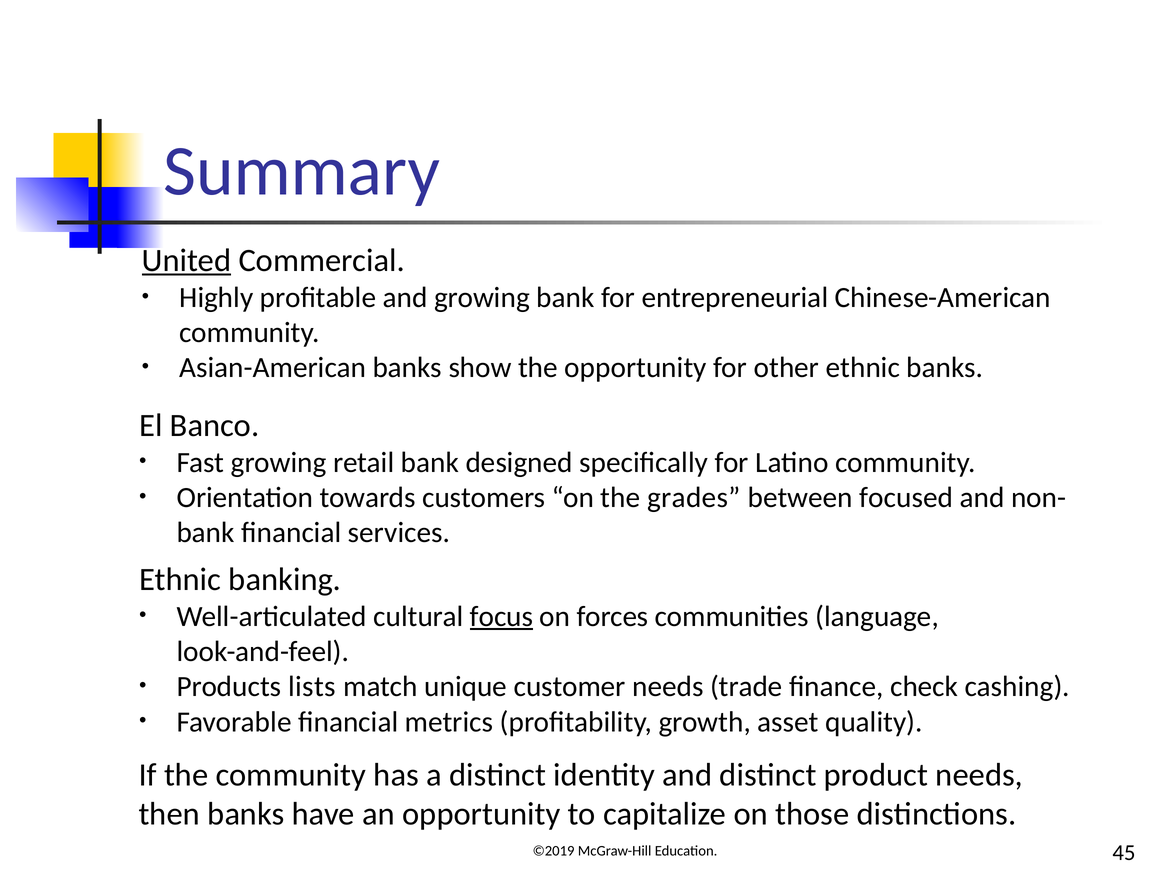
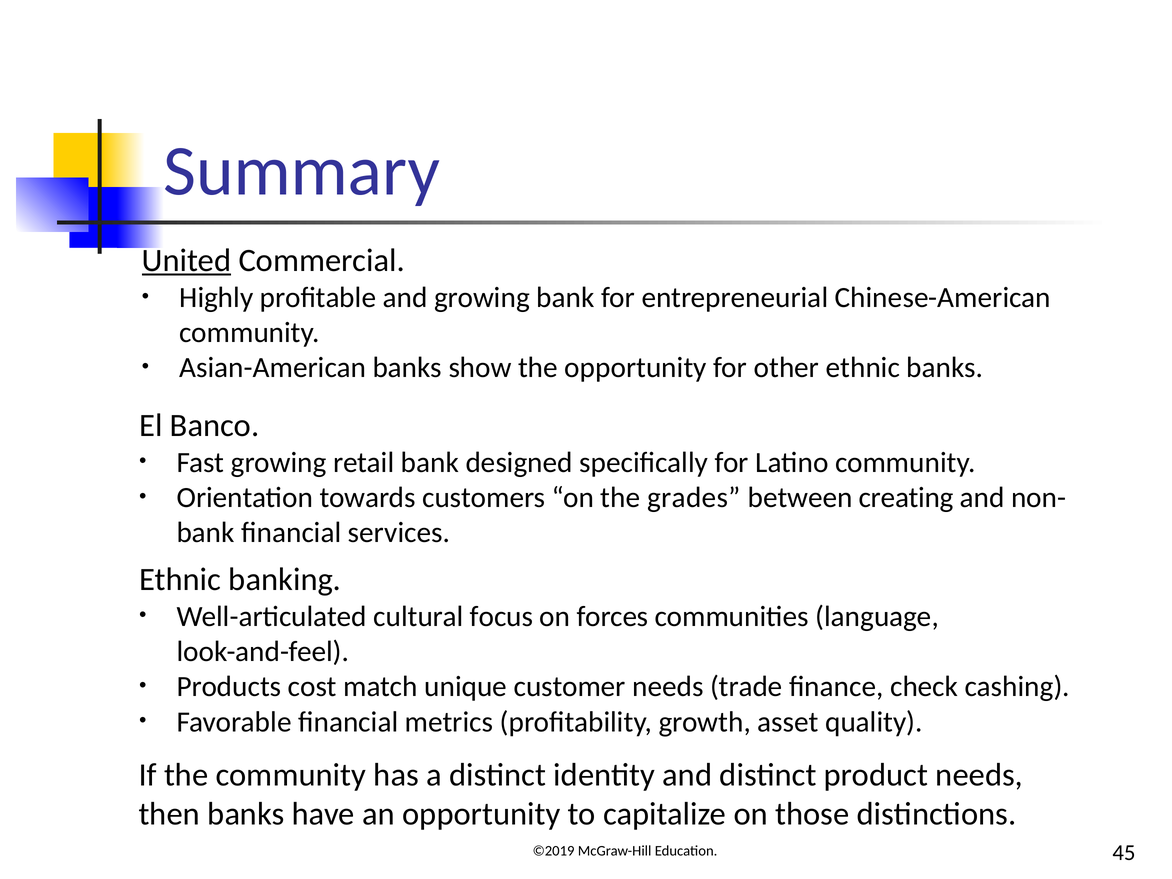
focused: focused -> creating
focus underline: present -> none
lists: lists -> cost
